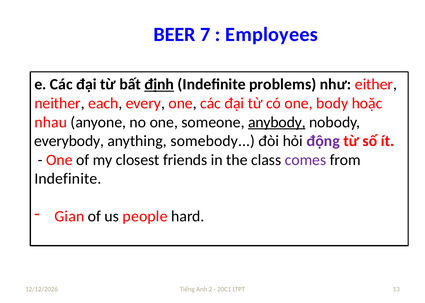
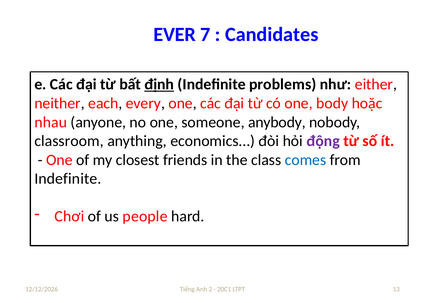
BEER: BEER -> EVER
Employees: Employees -> Candidates
anybody underline: present -> none
everybody: everybody -> classroom
somebody: somebody -> economics
comes colour: purple -> blue
Gian: Gian -> Chơi
